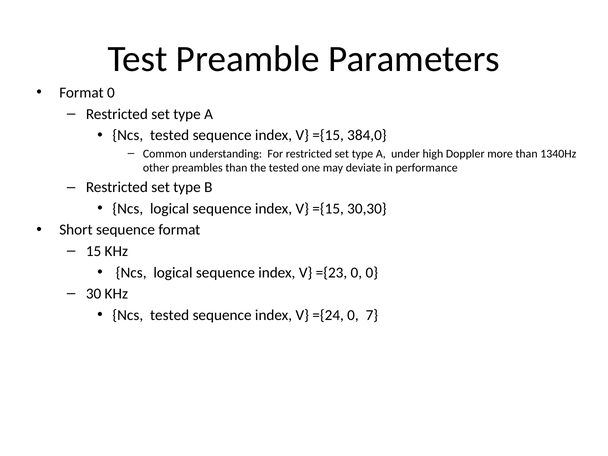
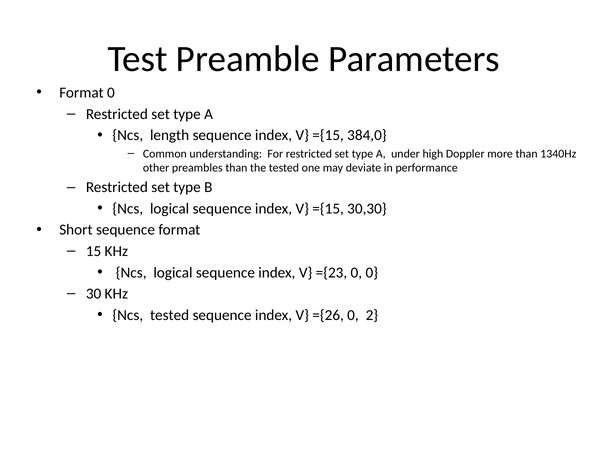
tested at (170, 135): tested -> length
={24: ={24 -> ={26
7: 7 -> 2
